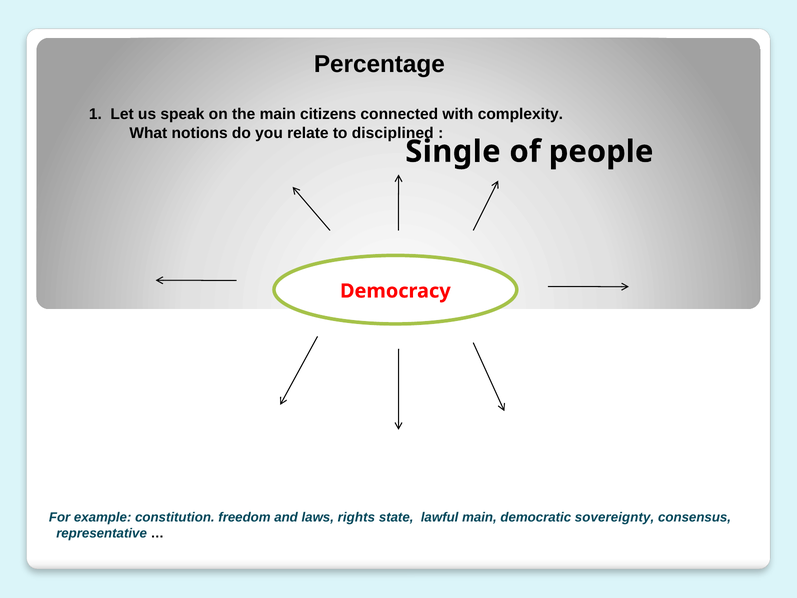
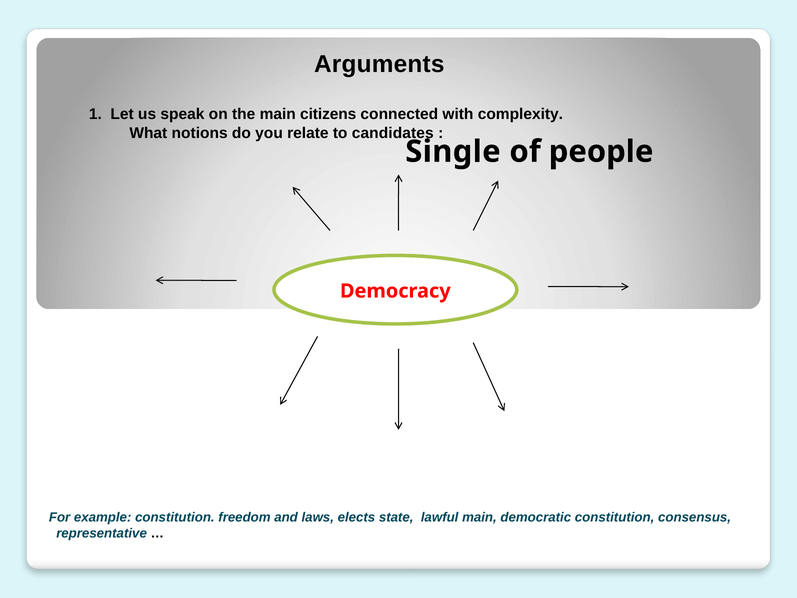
Percentage: Percentage -> Arguments
disciplined: disciplined -> candidates
rights: rights -> elects
democratic sovereignty: sovereignty -> constitution
